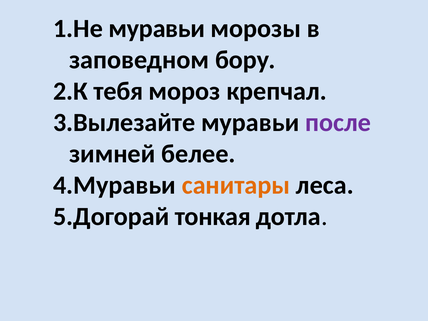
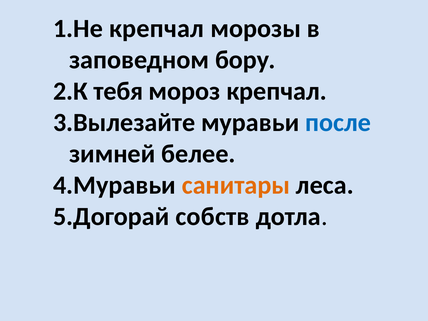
муравьи at (157, 28): муравьи -> крепчал
после colour: purple -> blue
тонкая: тонкая -> собств
